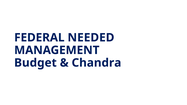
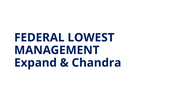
NEEDED: NEEDED -> LOWEST
Budget: Budget -> Expand
